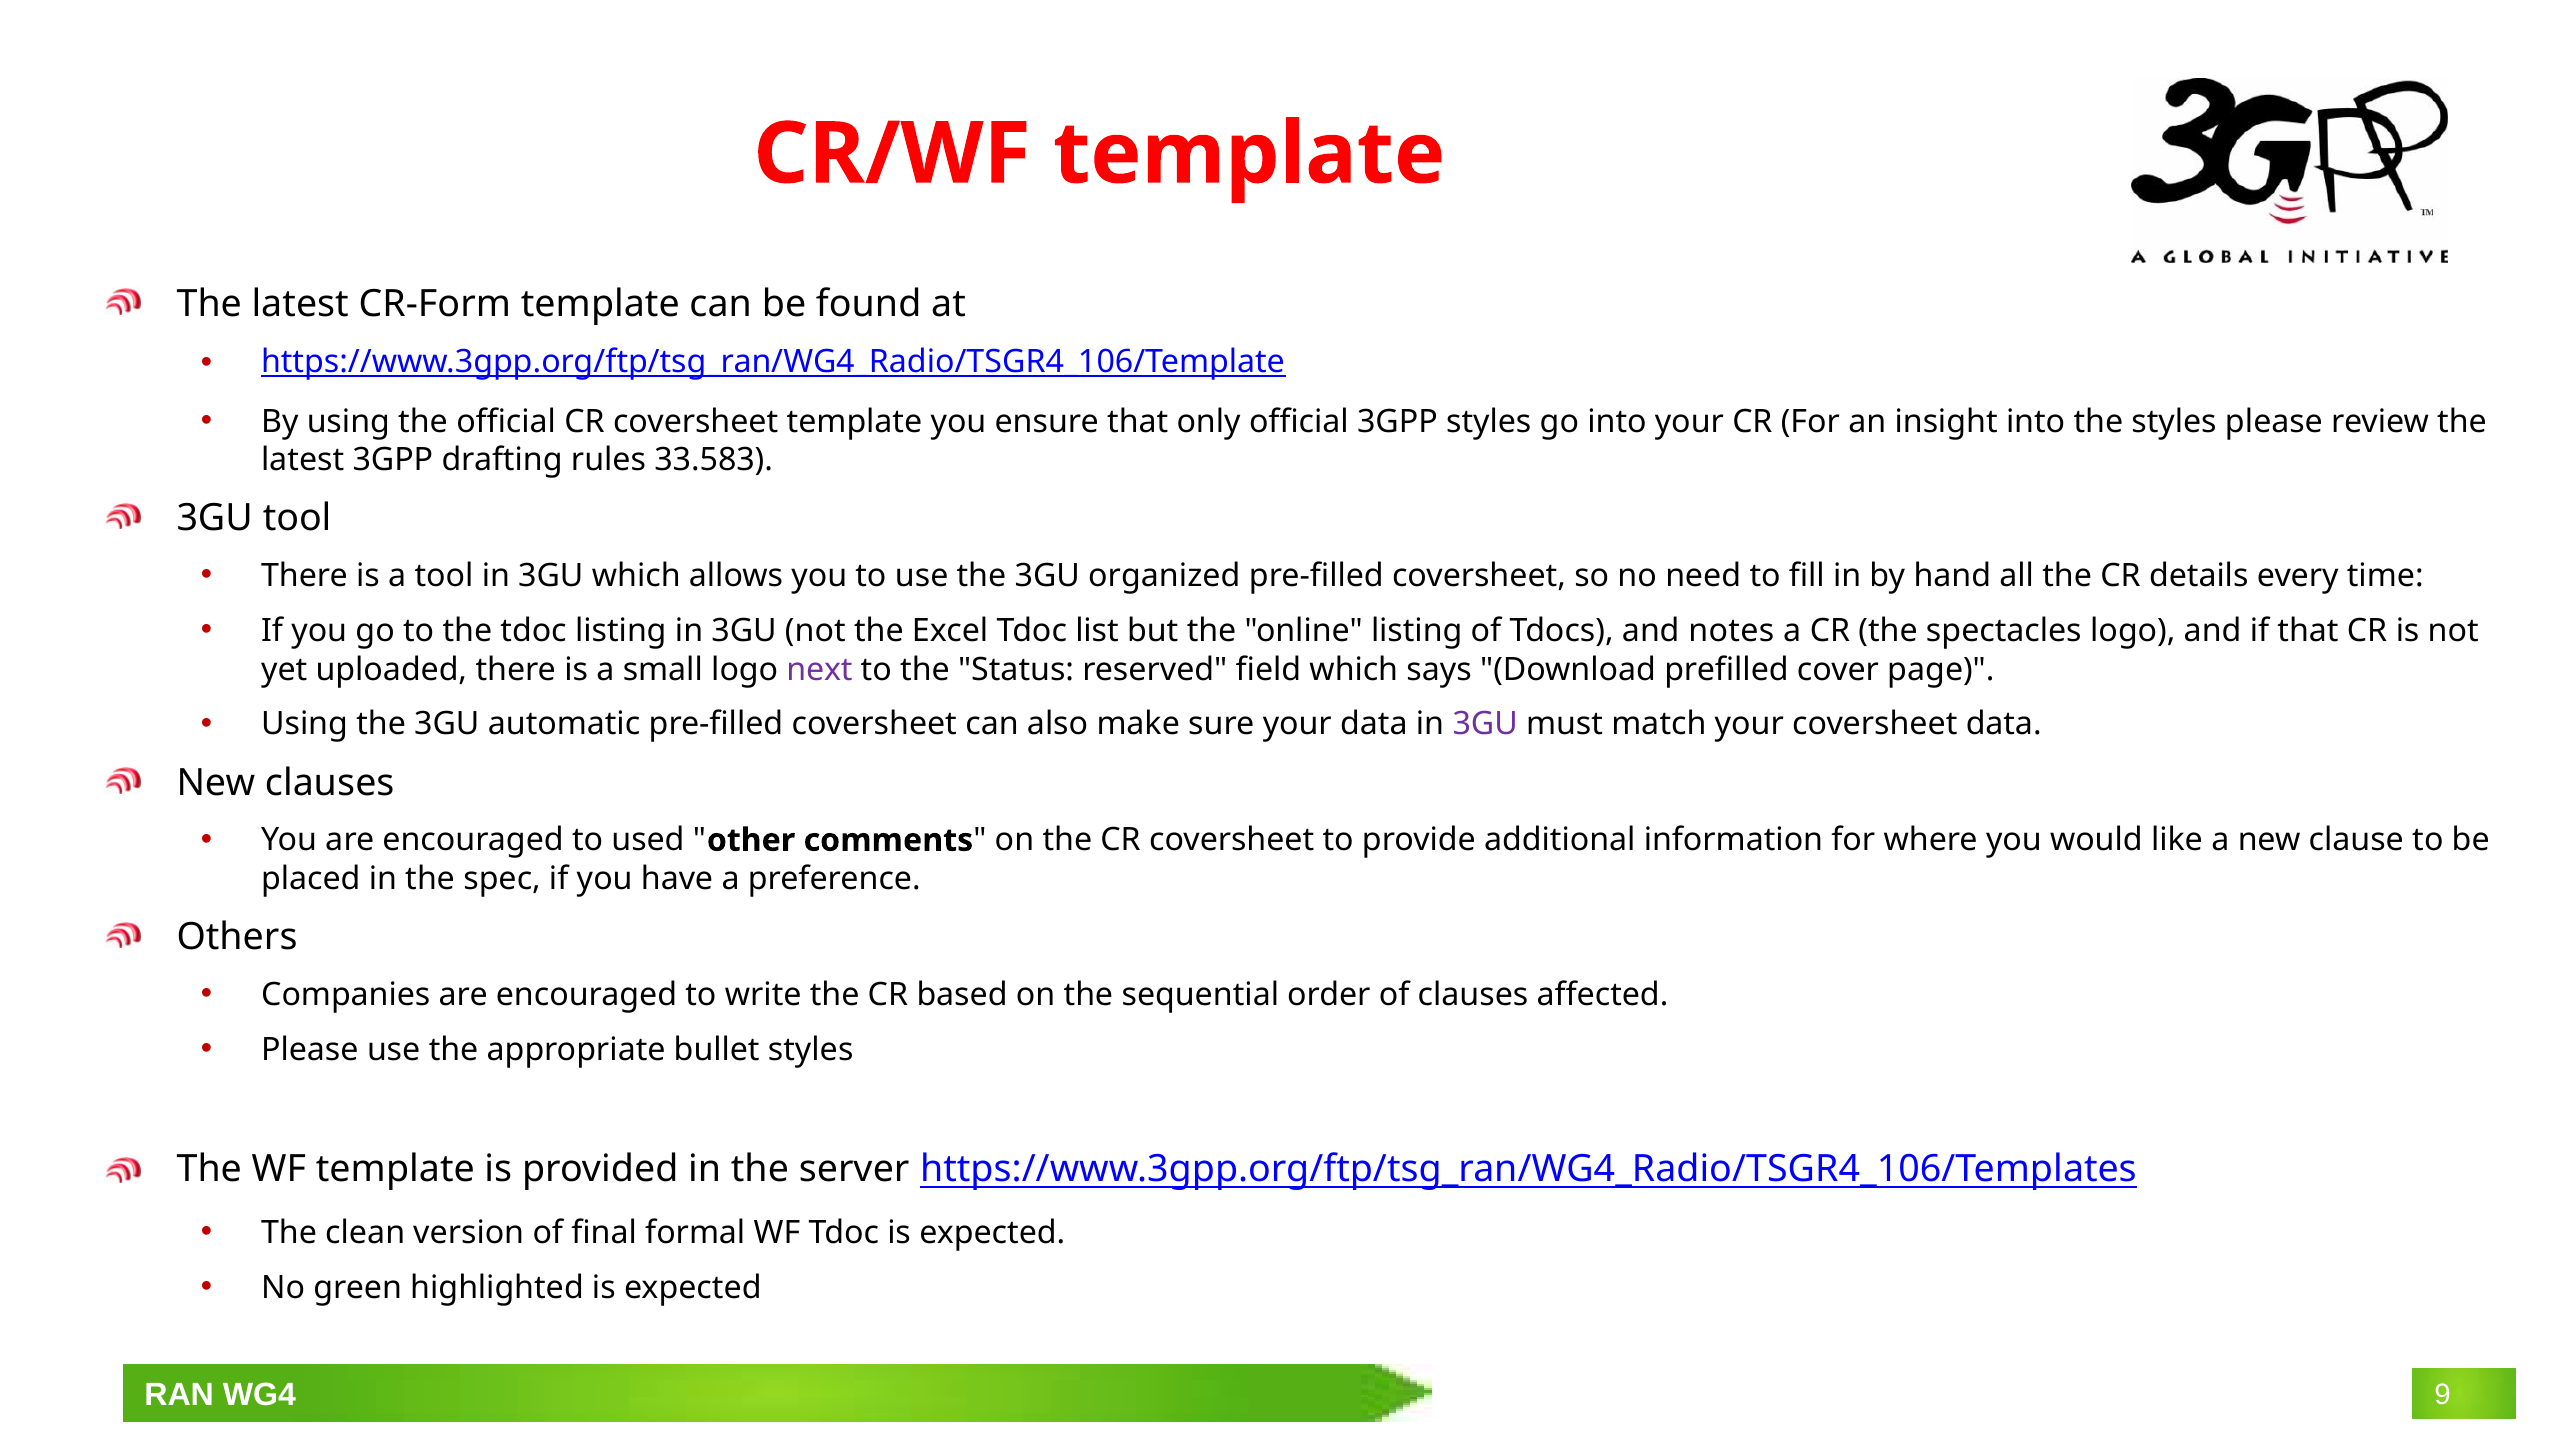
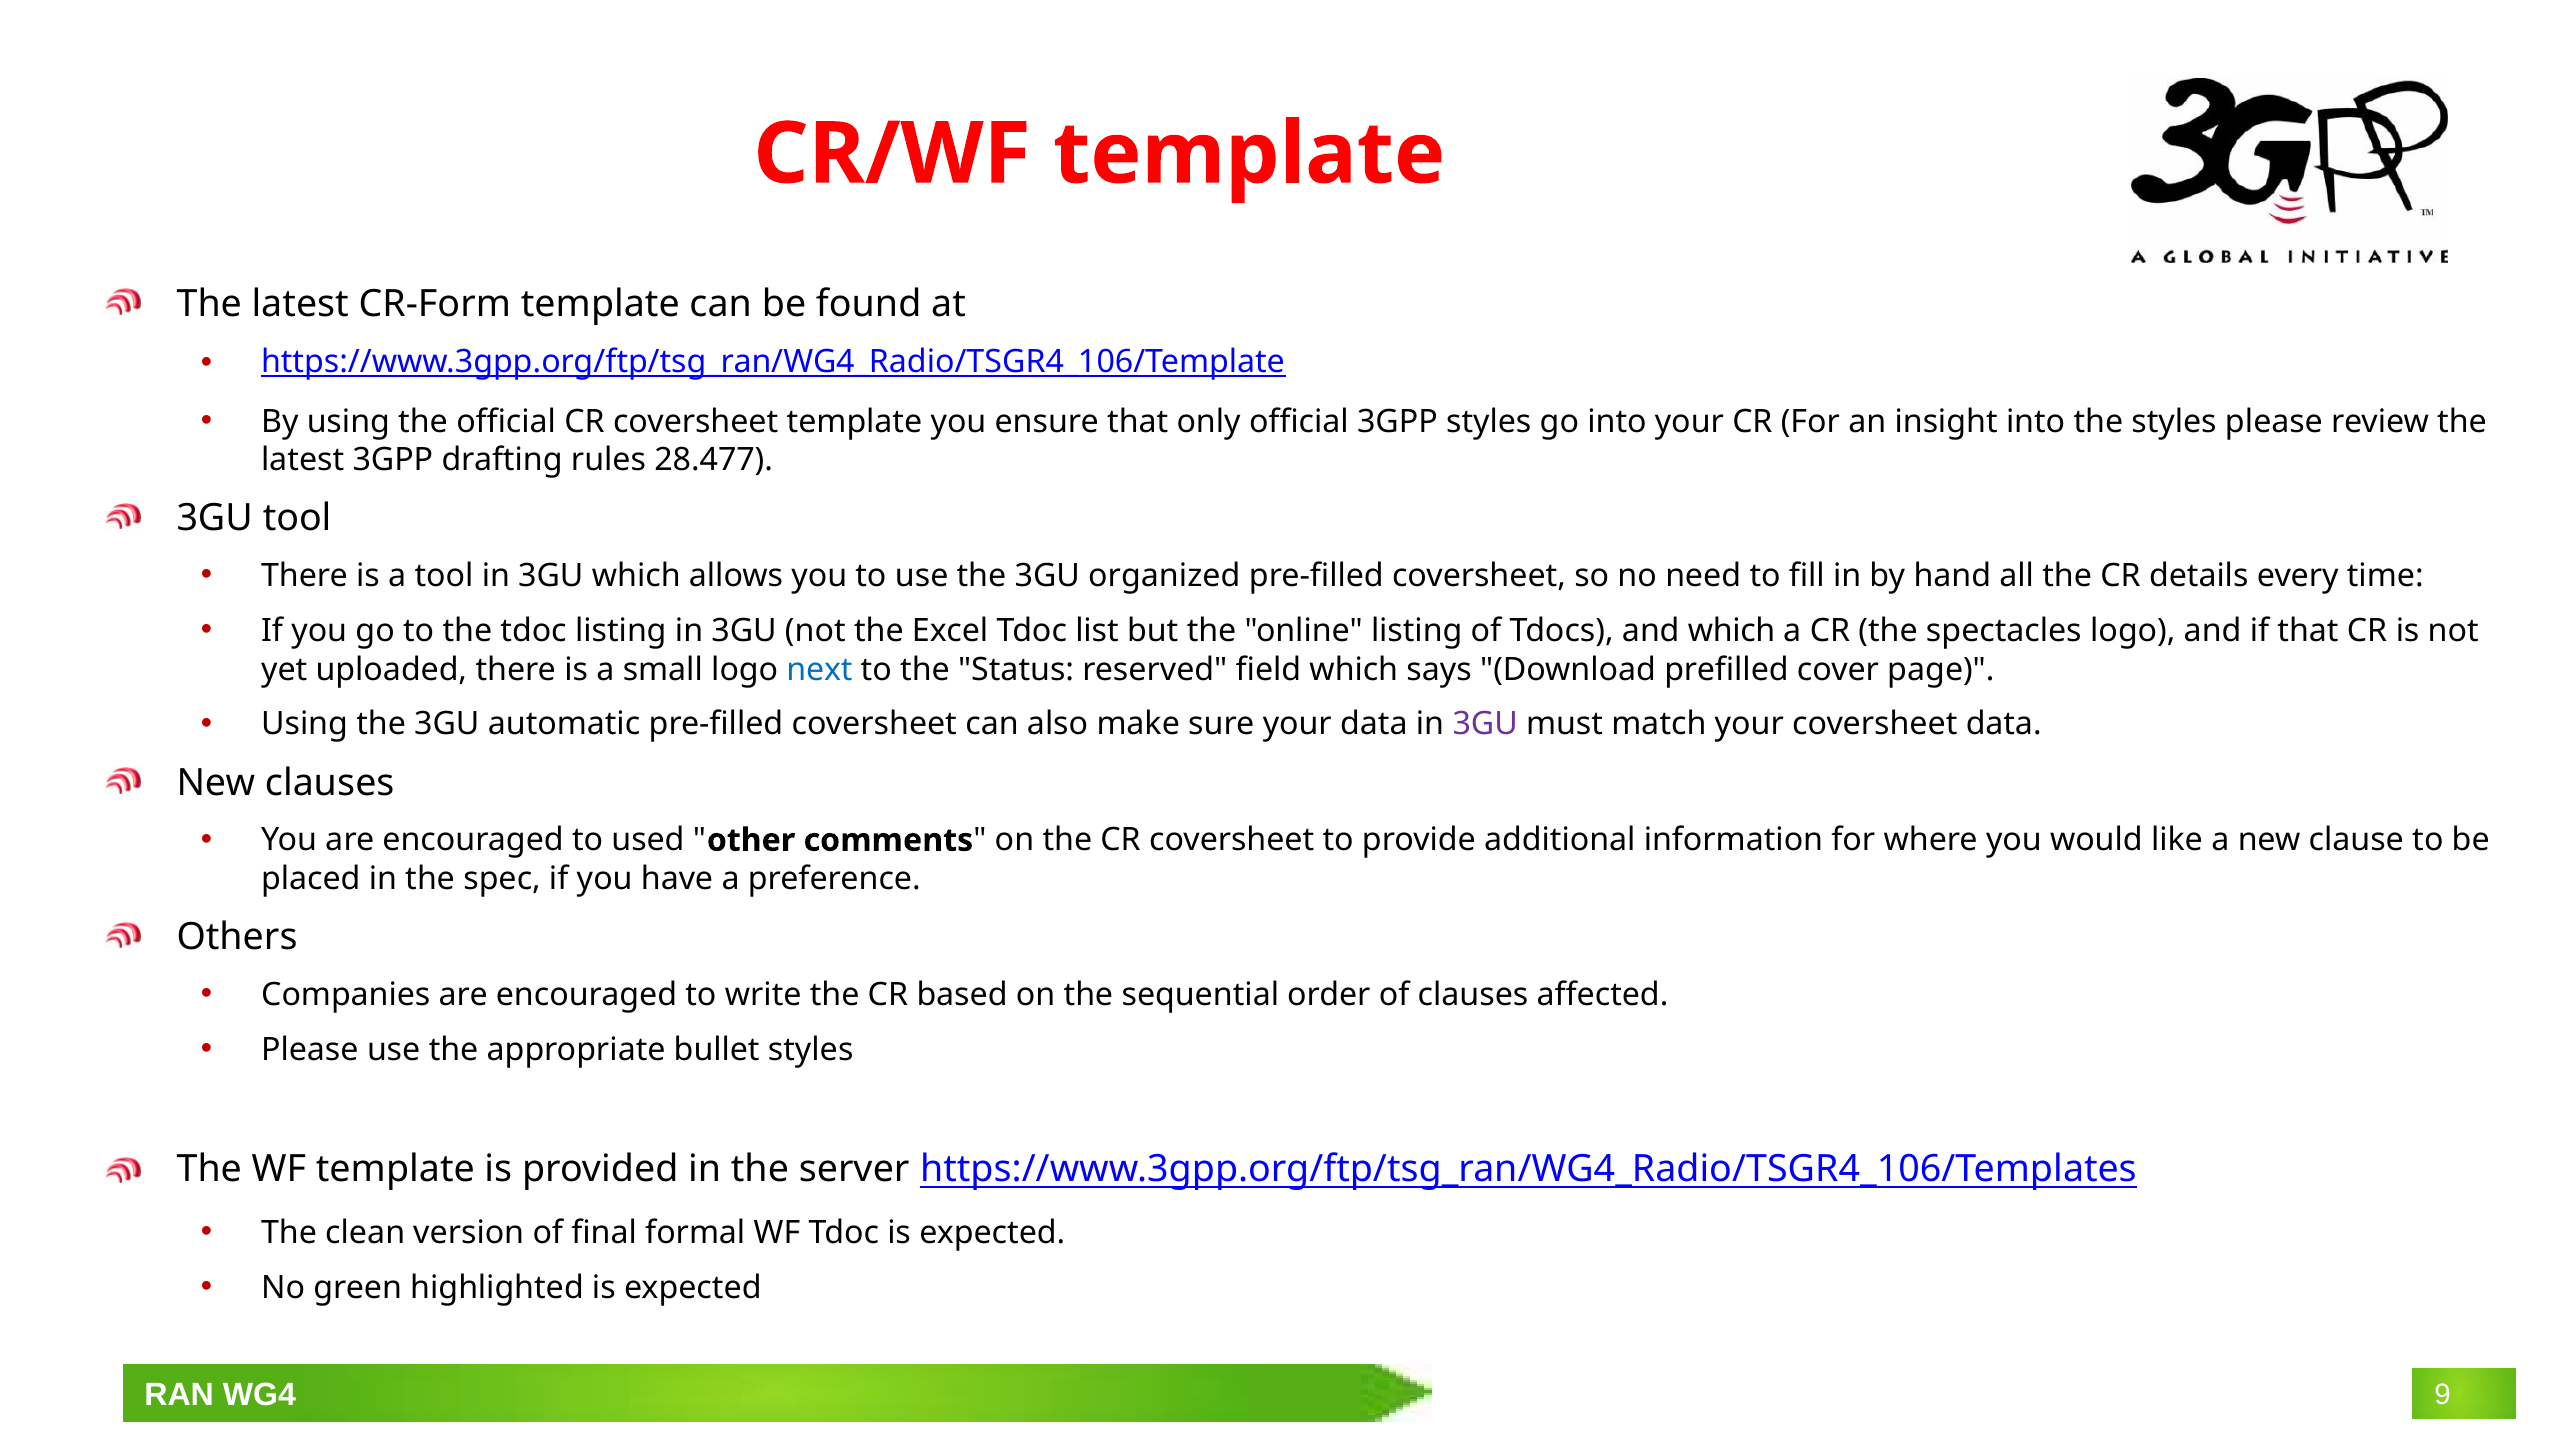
33.583: 33.583 -> 28.477
and notes: notes -> which
next colour: purple -> blue
